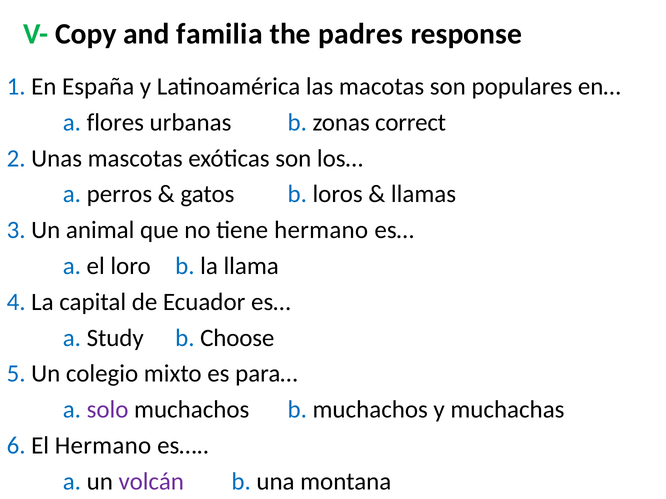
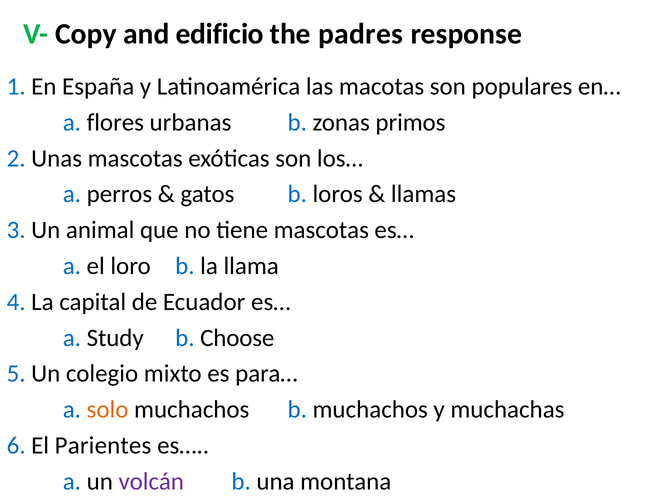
familia: familia -> edificio
correct: correct -> primos
tiene hermano: hermano -> mascotas
solo colour: purple -> orange
El Hermano: Hermano -> Parientes
